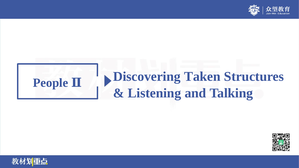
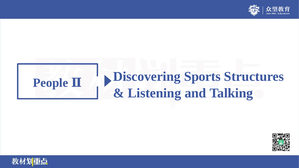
Taken: Taken -> Sports
